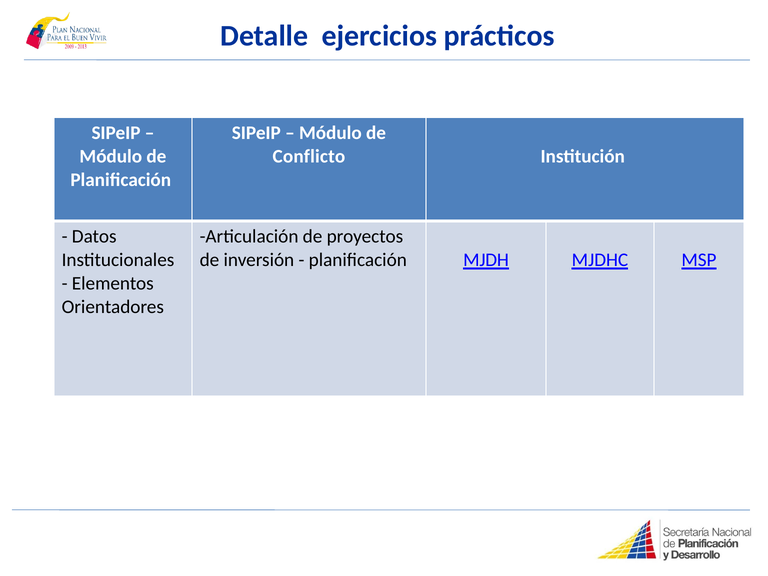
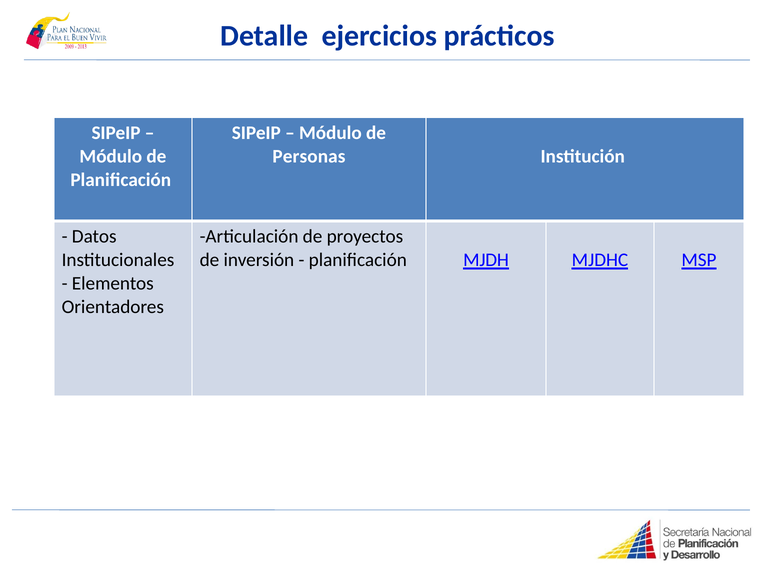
Conflicto: Conflicto -> Personas
